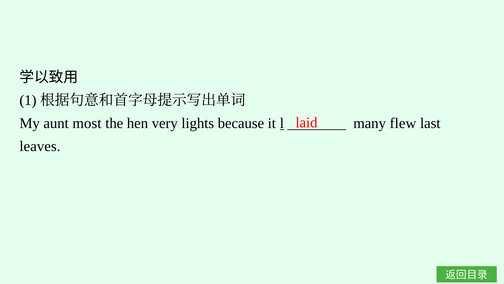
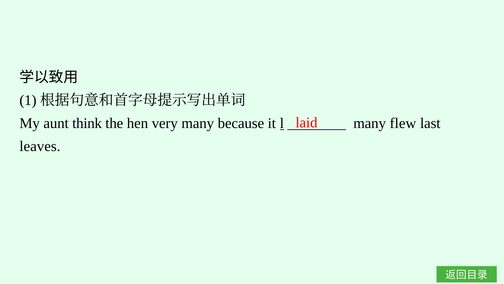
most: most -> think
very lights: lights -> many
